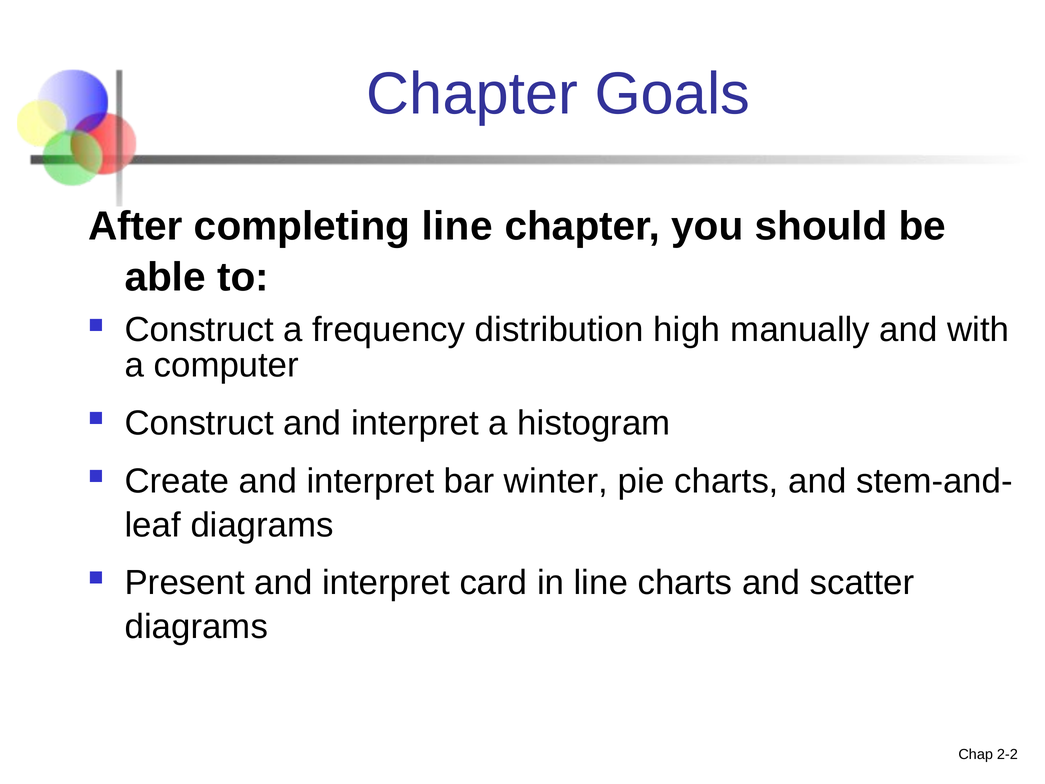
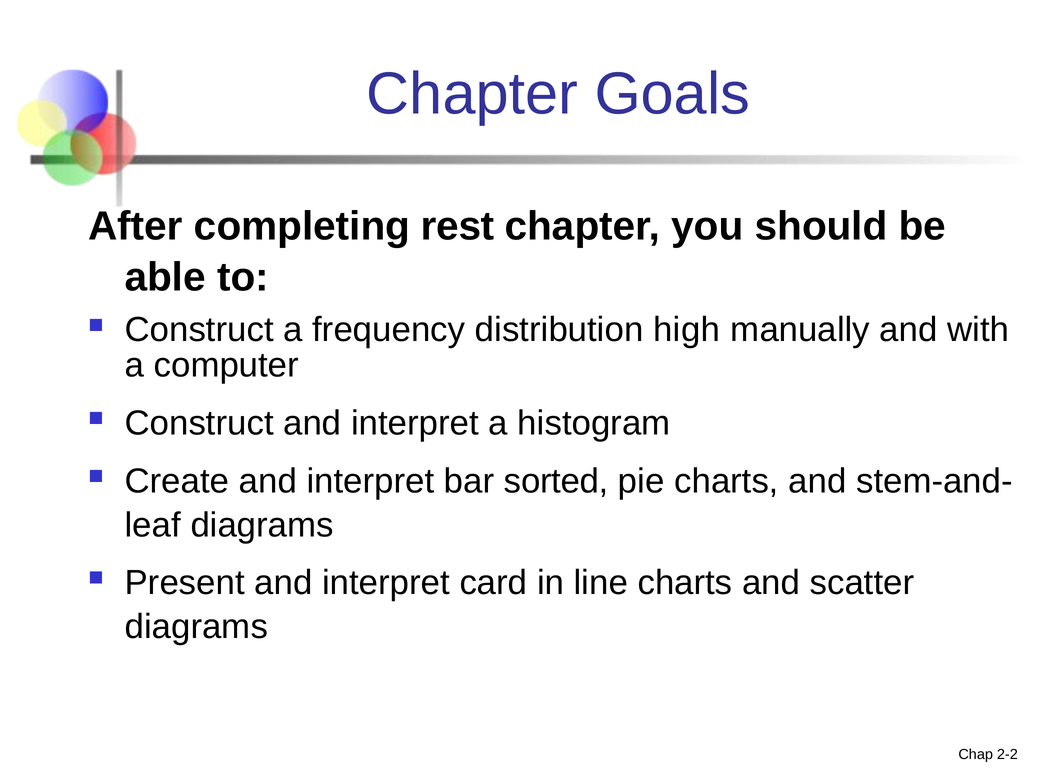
completing line: line -> rest
winter: winter -> sorted
